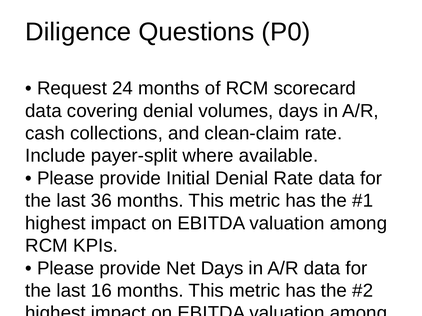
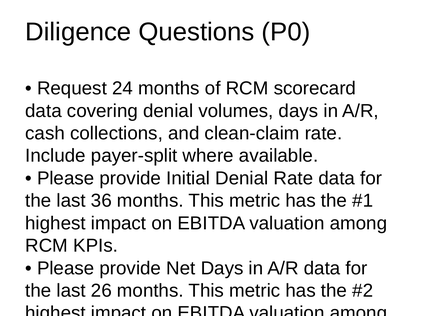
16: 16 -> 26
